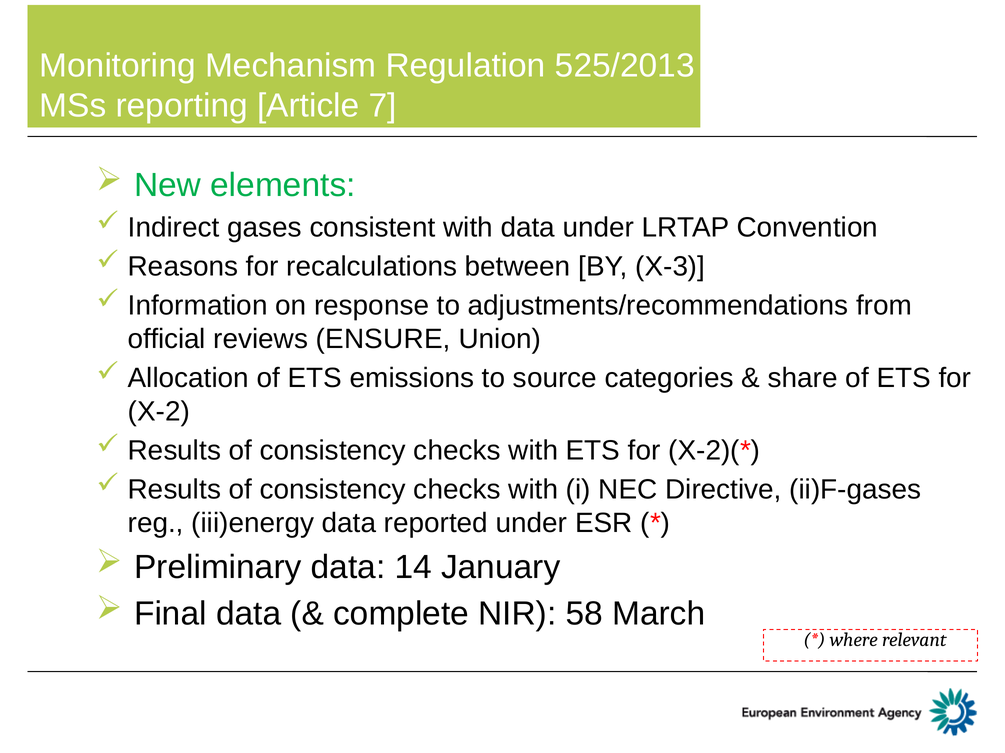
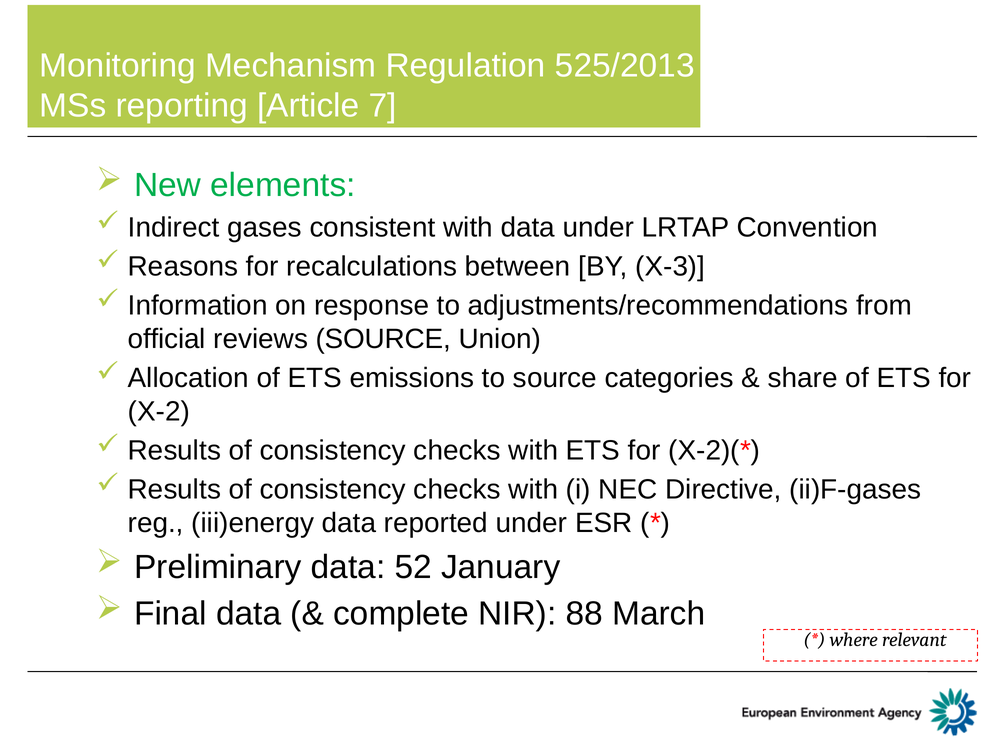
reviews ENSURE: ENSURE -> SOURCE
14: 14 -> 52
58: 58 -> 88
